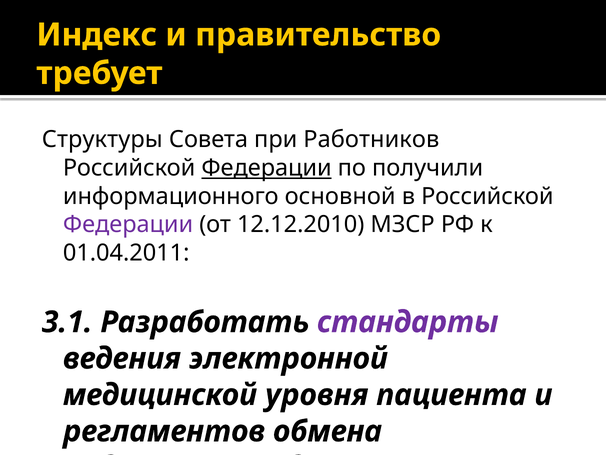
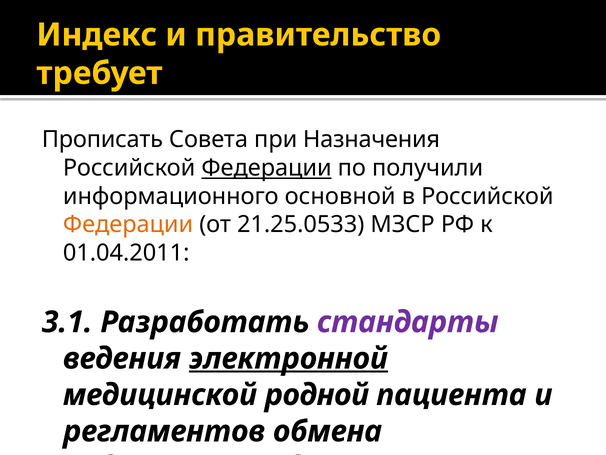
Структуры at (102, 139): Структуры -> Прописать
Работников: Работников -> Назначения
Федерации at (128, 224) colour: purple -> orange
12.12.2010: 12.12.2010 -> 21.25.0533
электронной underline: none -> present
уровня: уровня -> родной
